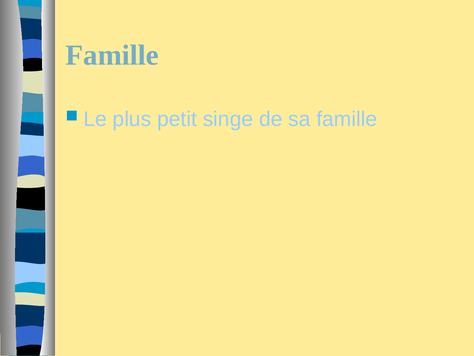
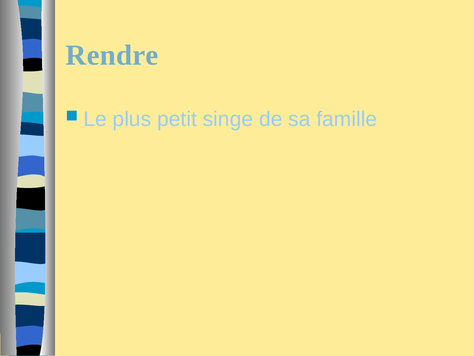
Famille at (112, 55): Famille -> Rendre
